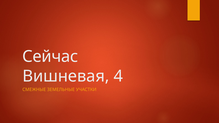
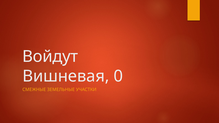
Сейчас: Сейчас -> Войдут
4: 4 -> 0
